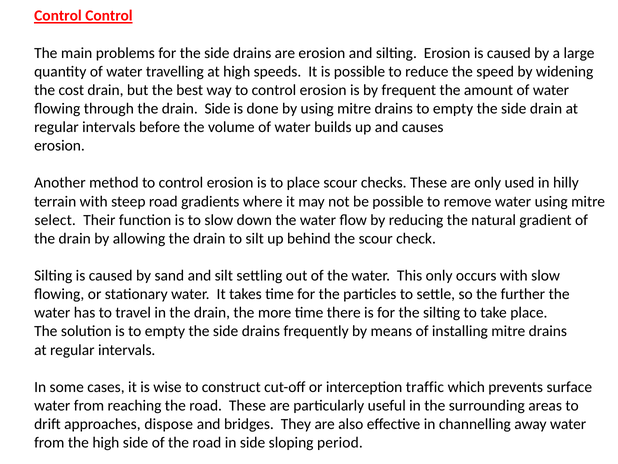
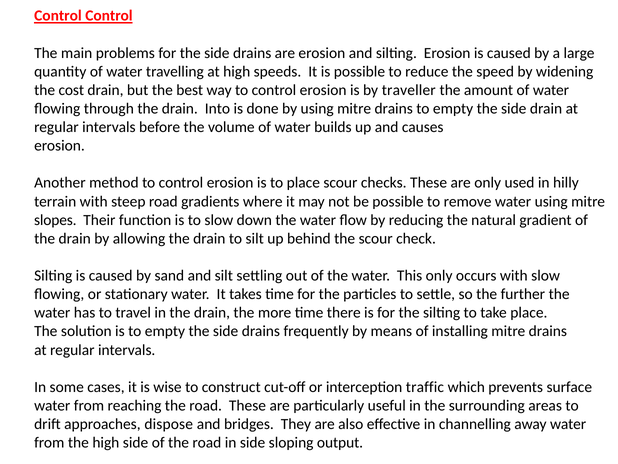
frequent: frequent -> traveller
drain Side: Side -> Into
select: select -> slopes
period: period -> output
